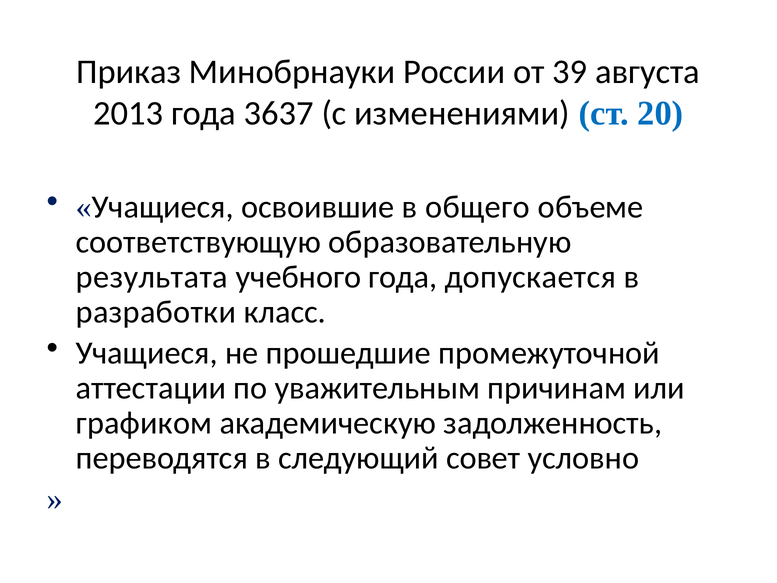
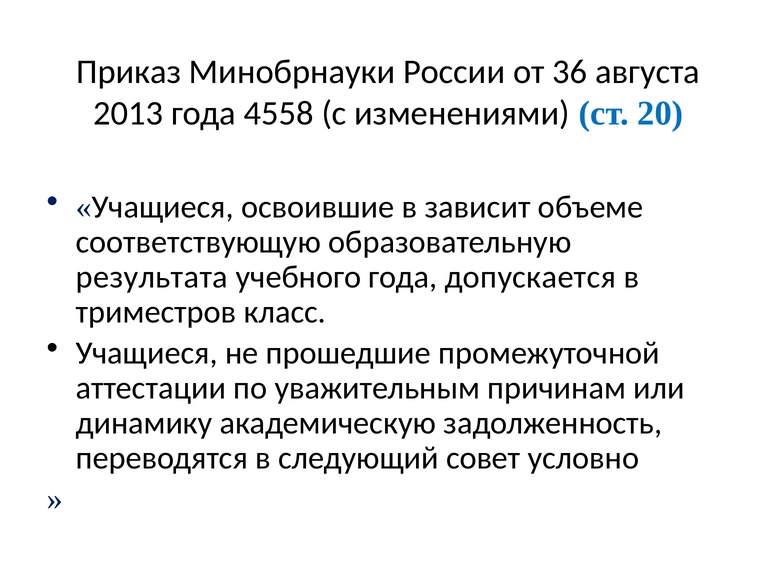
39: 39 -> 36
3637: 3637 -> 4558
общего: общего -> зависит
разработки: разработки -> триместров
графиком: графиком -> динамику
